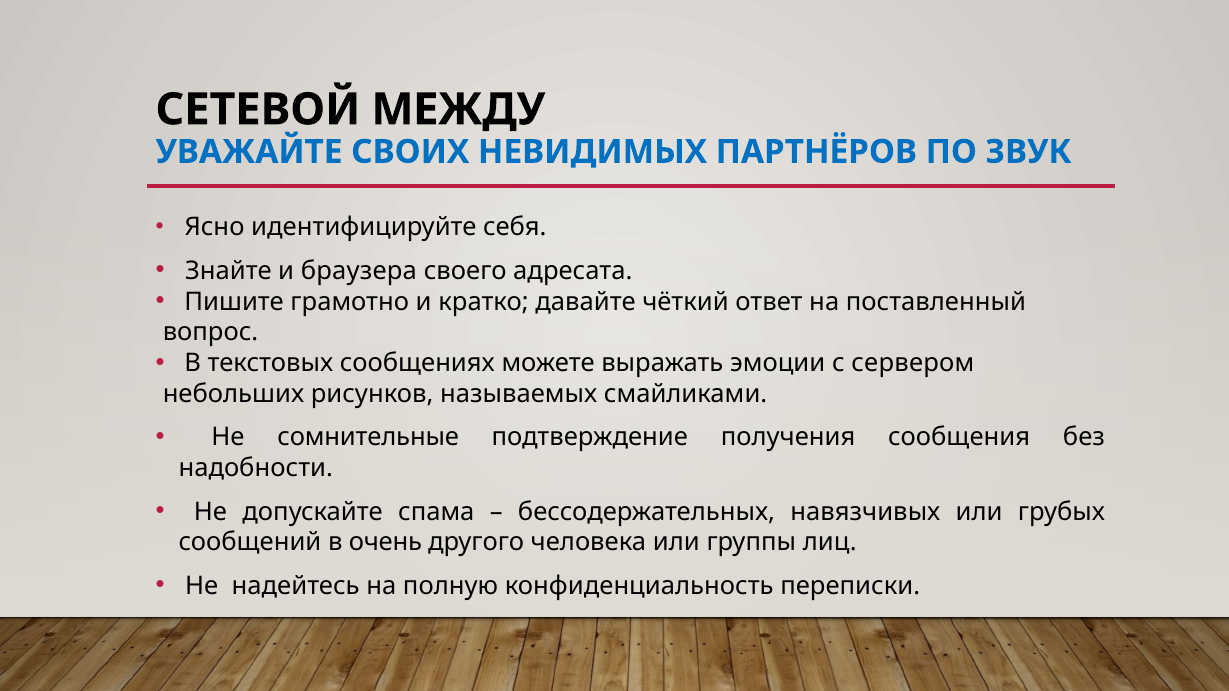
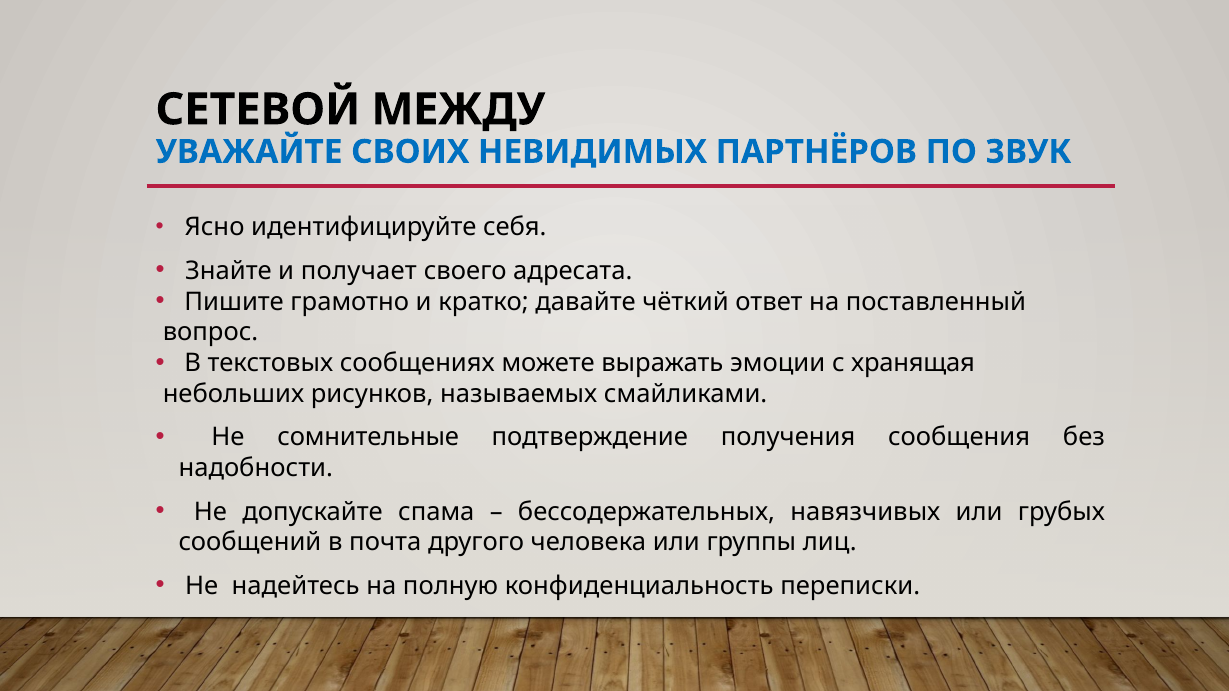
браузера: браузера -> получает
сервером: сервером -> хранящая
очень: очень -> почта
